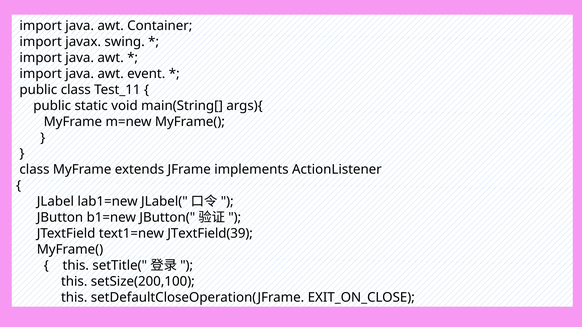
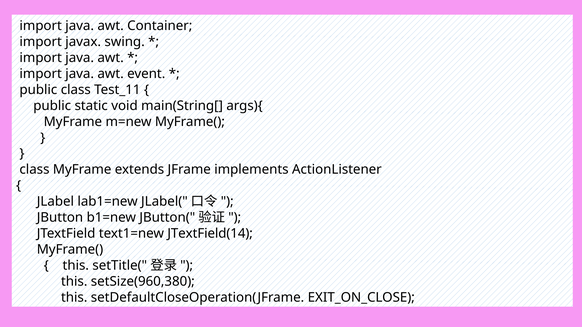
JTextField(39: JTextField(39 -> JTextField(14
setSize(200,100: setSize(200,100 -> setSize(960,380
